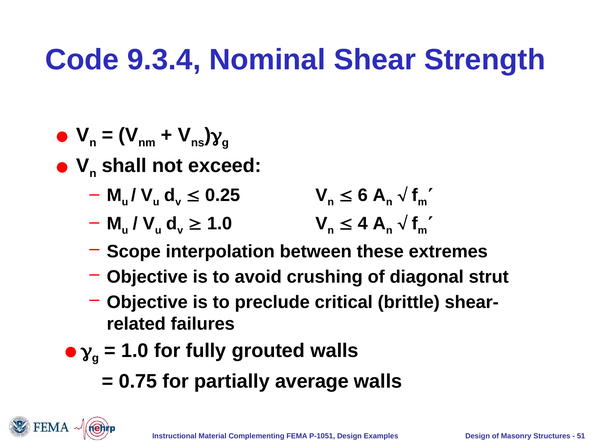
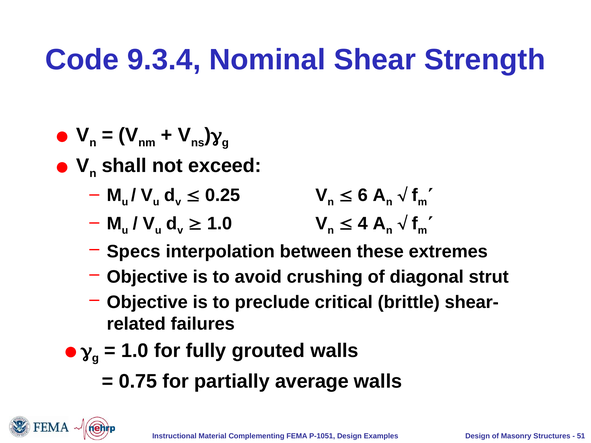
Scope: Scope -> Specs
